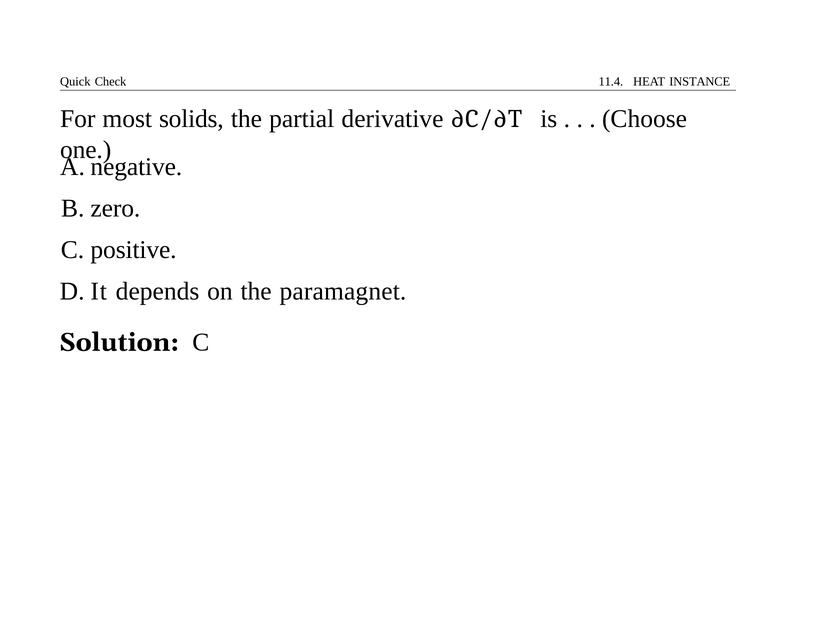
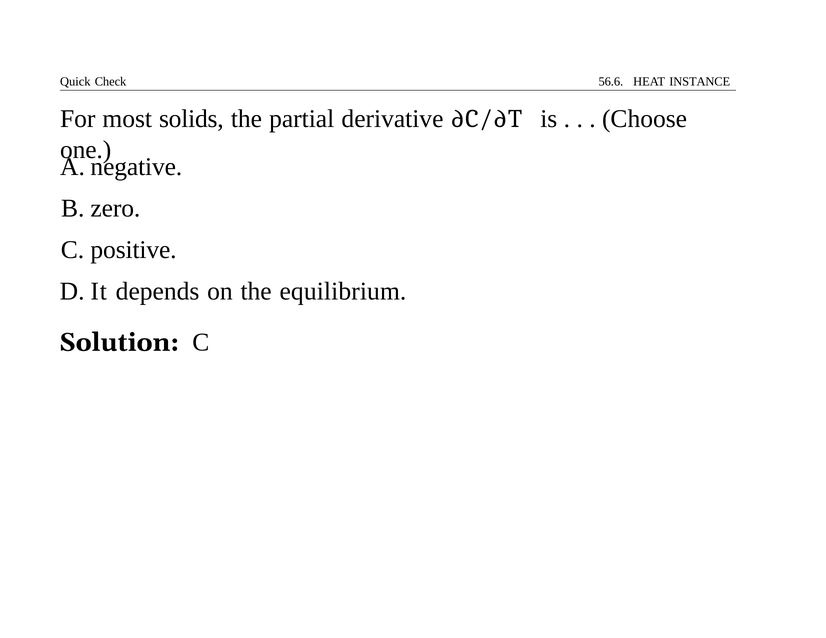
11.4: 11.4 -> 56.6
paramagnet: paramagnet -> equilibrium
